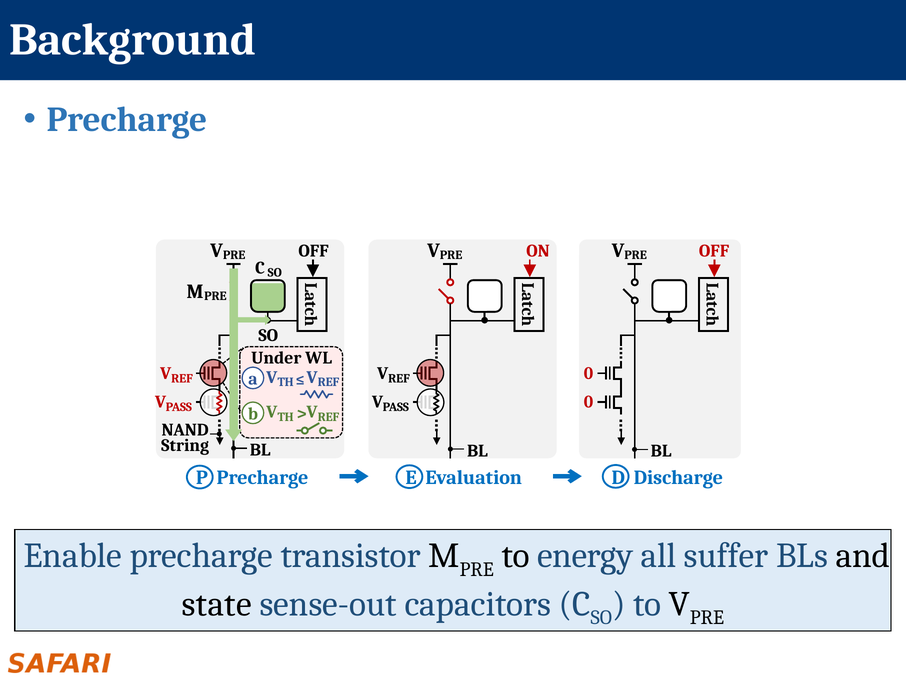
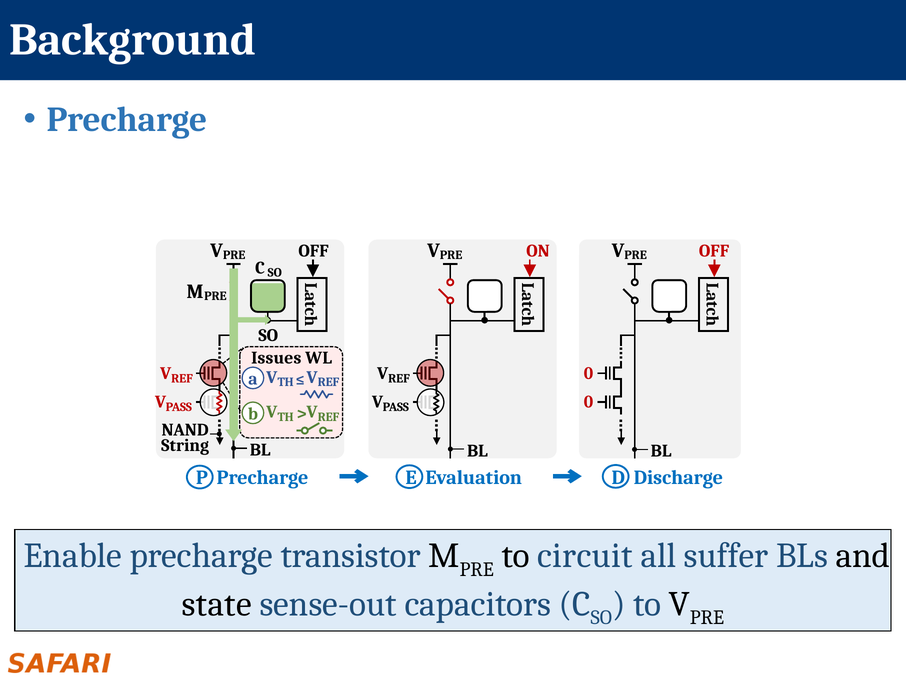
Under: Under -> Issues
energy: energy -> circuit
